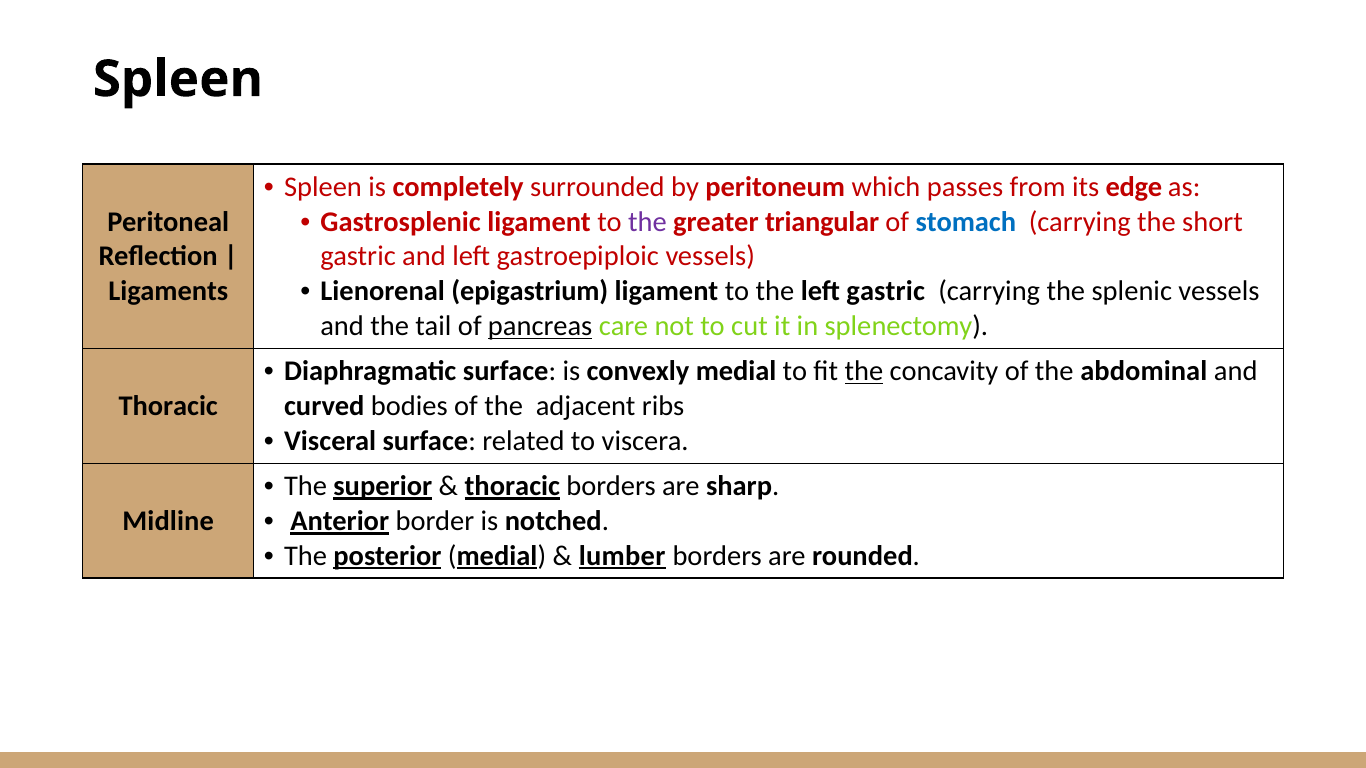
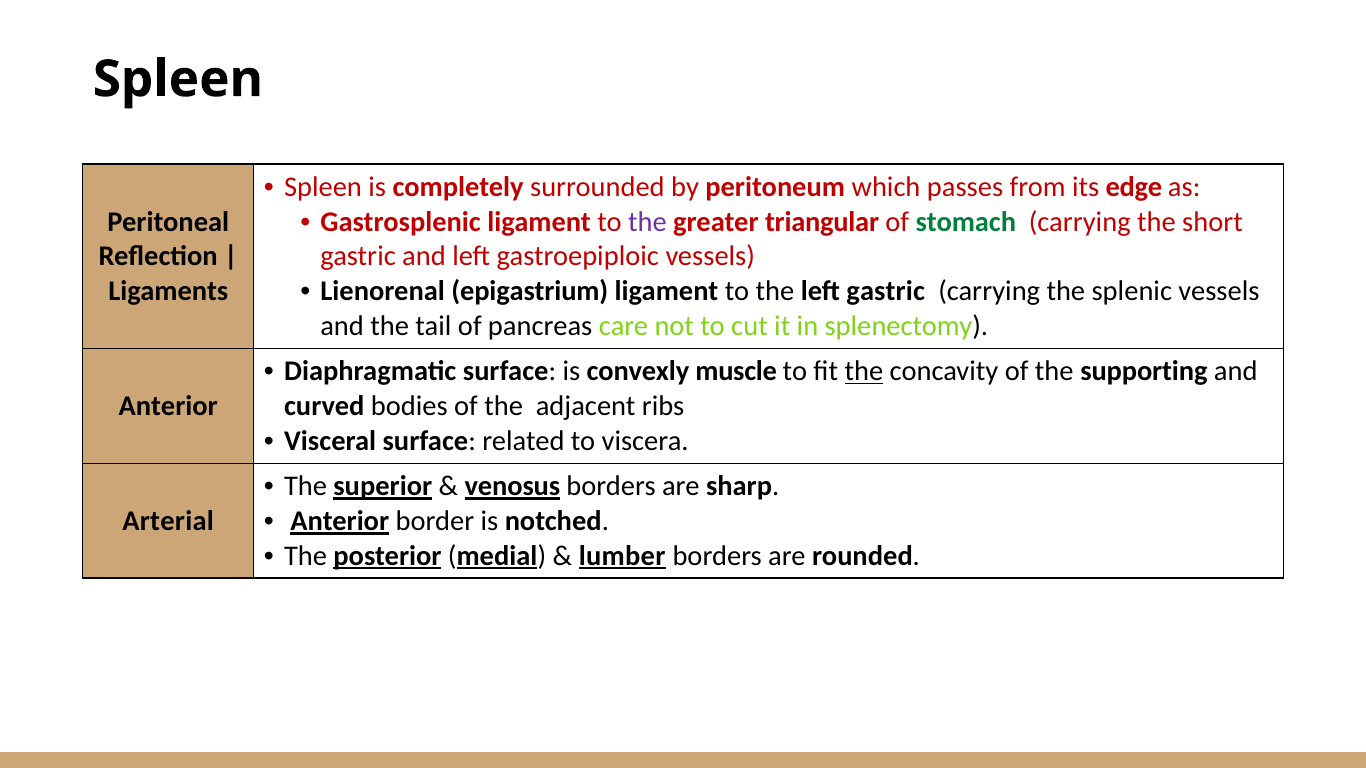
stomach colour: blue -> green
pancreas underline: present -> none
convexly medial: medial -> muscle
abdominal: abdominal -> supporting
Thoracic at (168, 406): Thoracic -> Anterior
thoracic at (512, 486): thoracic -> venosus
Midline: Midline -> Arterial
